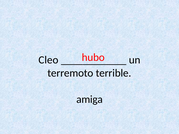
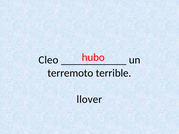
amiga: amiga -> llover
